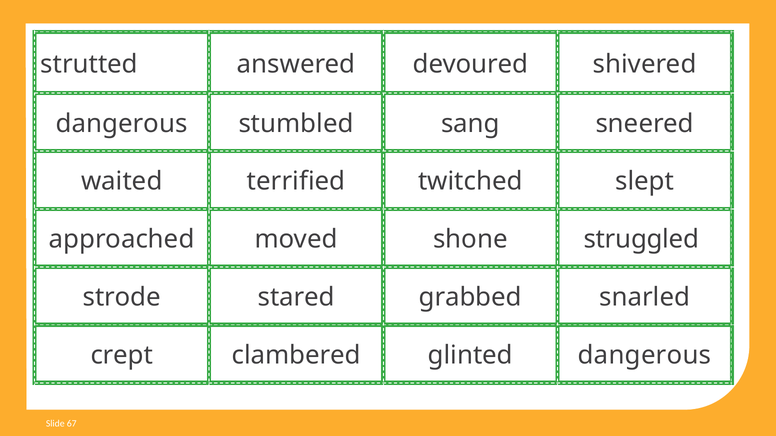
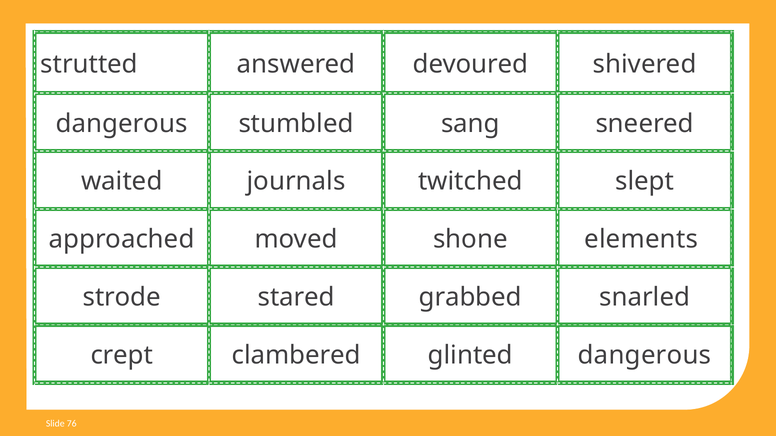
terrified: terrified -> journals
struggled: struggled -> elements
67: 67 -> 76
